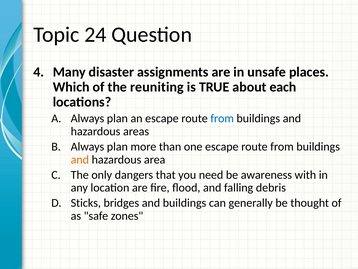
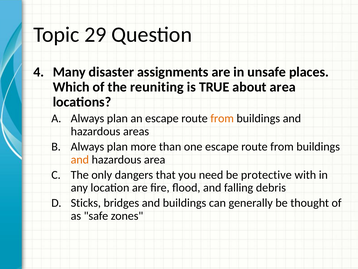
24: 24 -> 29
about each: each -> area
from at (222, 118) colour: blue -> orange
awareness: awareness -> protective
